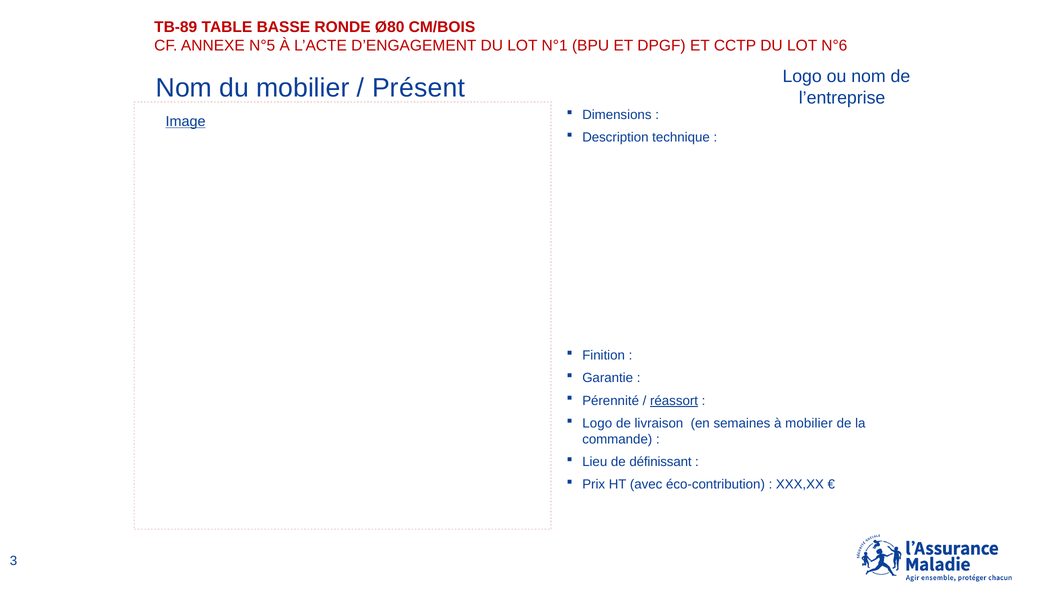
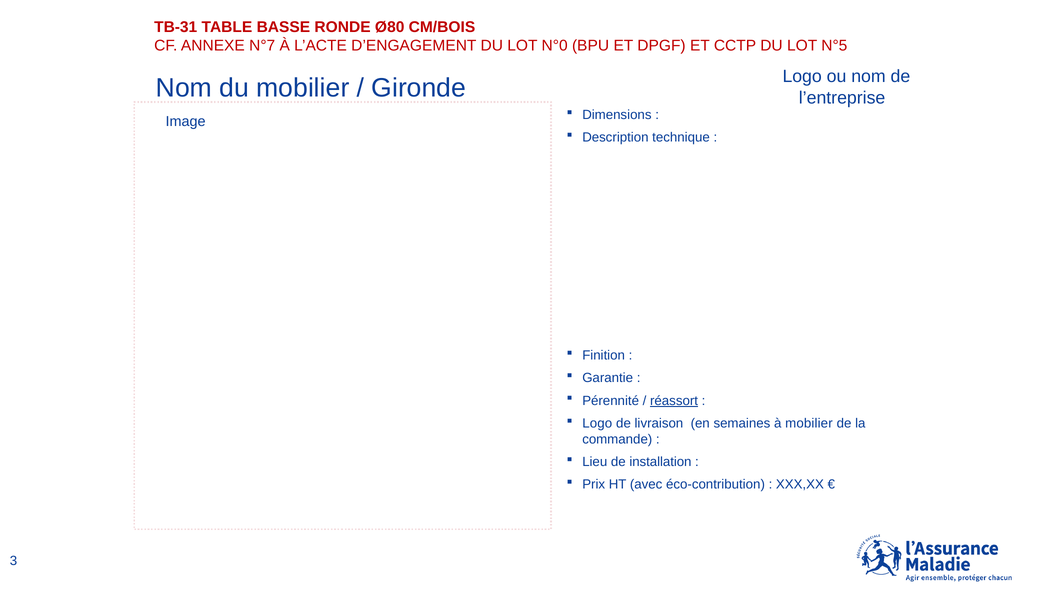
TB-89: TB-89 -> TB-31
N°5: N°5 -> N°7
N°1: N°1 -> N°0
N°6: N°6 -> N°5
Présent: Présent -> Gironde
Image underline: present -> none
définissant: définissant -> installation
